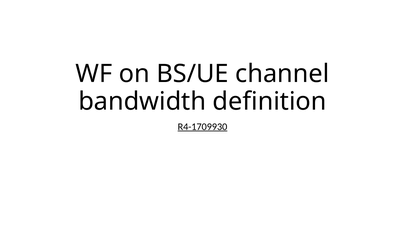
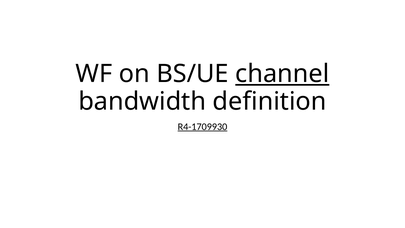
channel underline: none -> present
